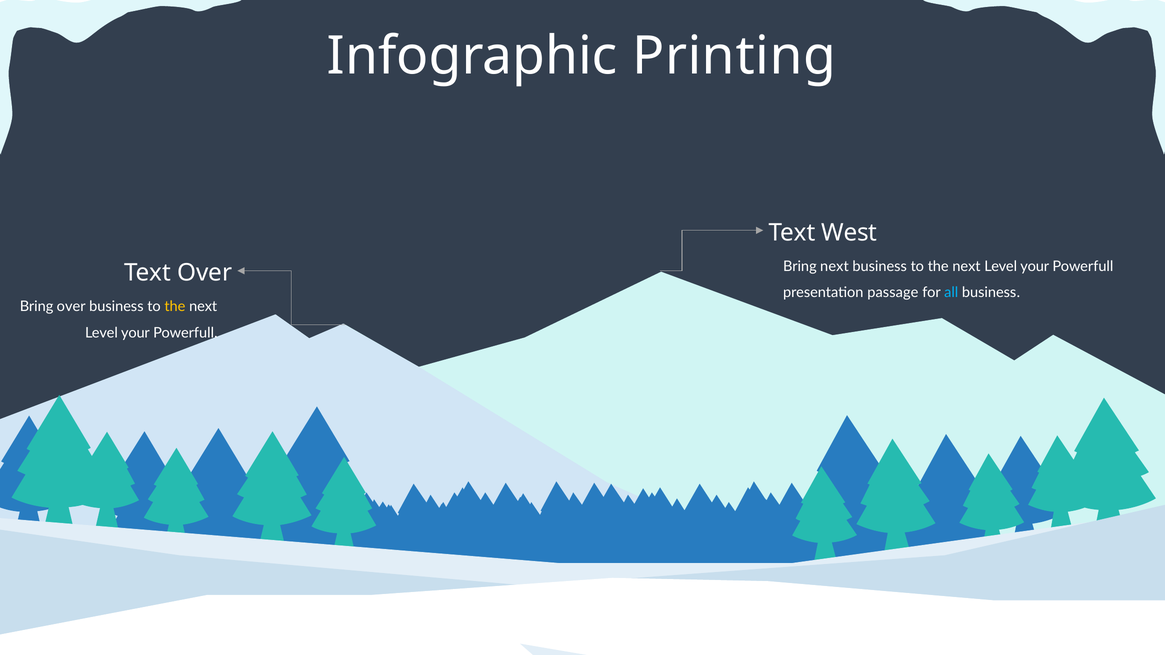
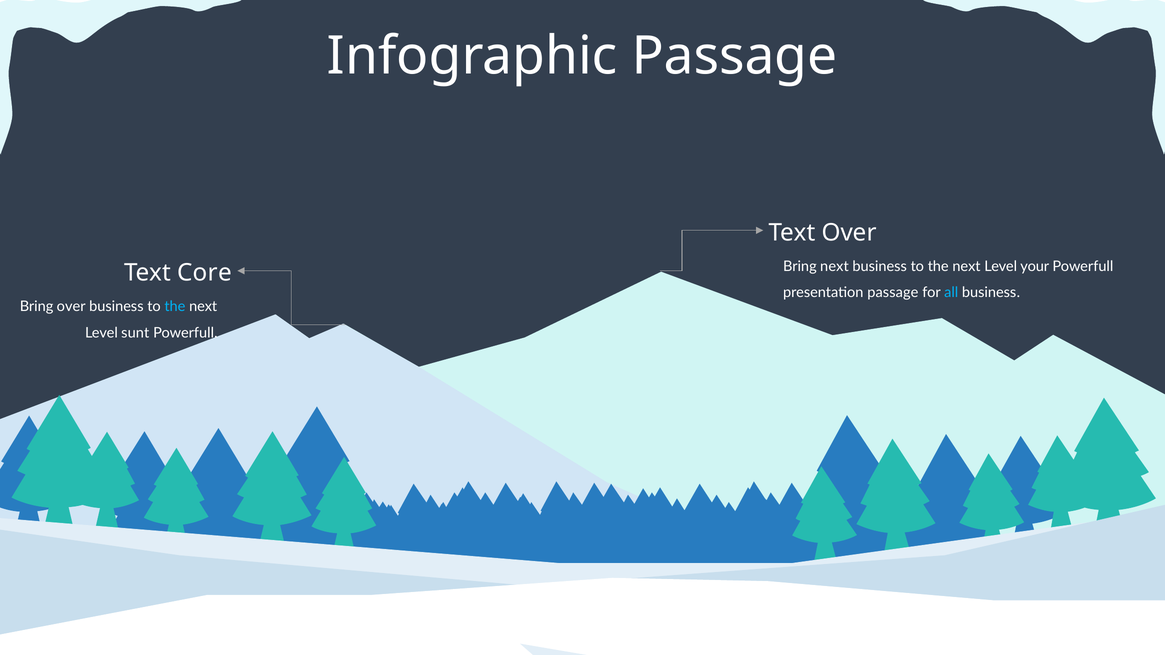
Infographic Printing: Printing -> Passage
Text West: West -> Over
Text Over: Over -> Core
the at (175, 307) colour: yellow -> light blue
your at (135, 333): your -> sunt
